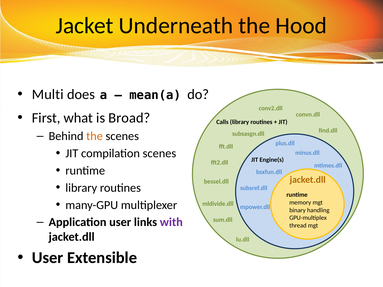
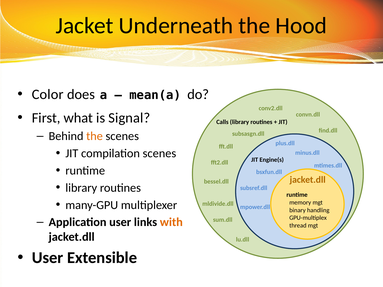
Multi: Multi -> Color
Broad: Broad -> Signal
with colour: purple -> orange
